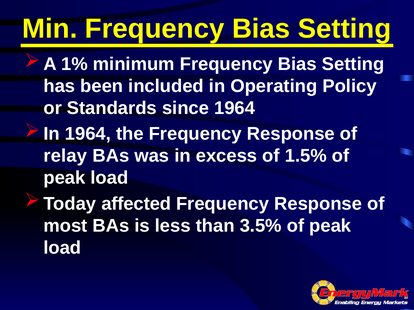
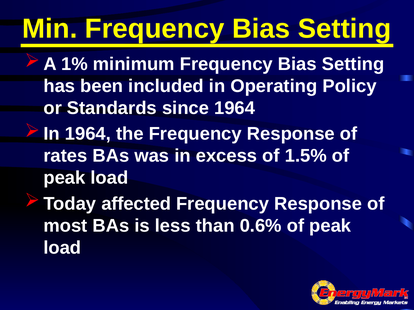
relay: relay -> rates
3.5%: 3.5% -> 0.6%
